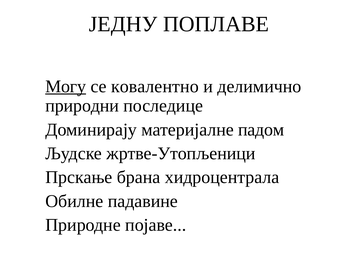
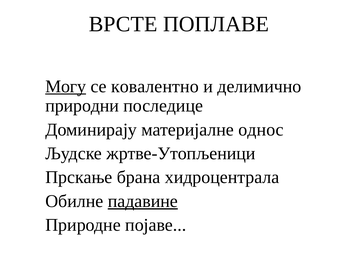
ЈЕДНУ: ЈЕДНУ -> ВРСТЕ
падом: падом -> однос
падавине underline: none -> present
